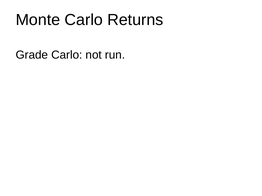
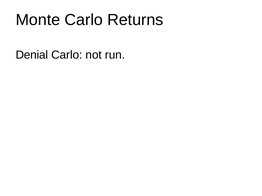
Grade: Grade -> Denial
